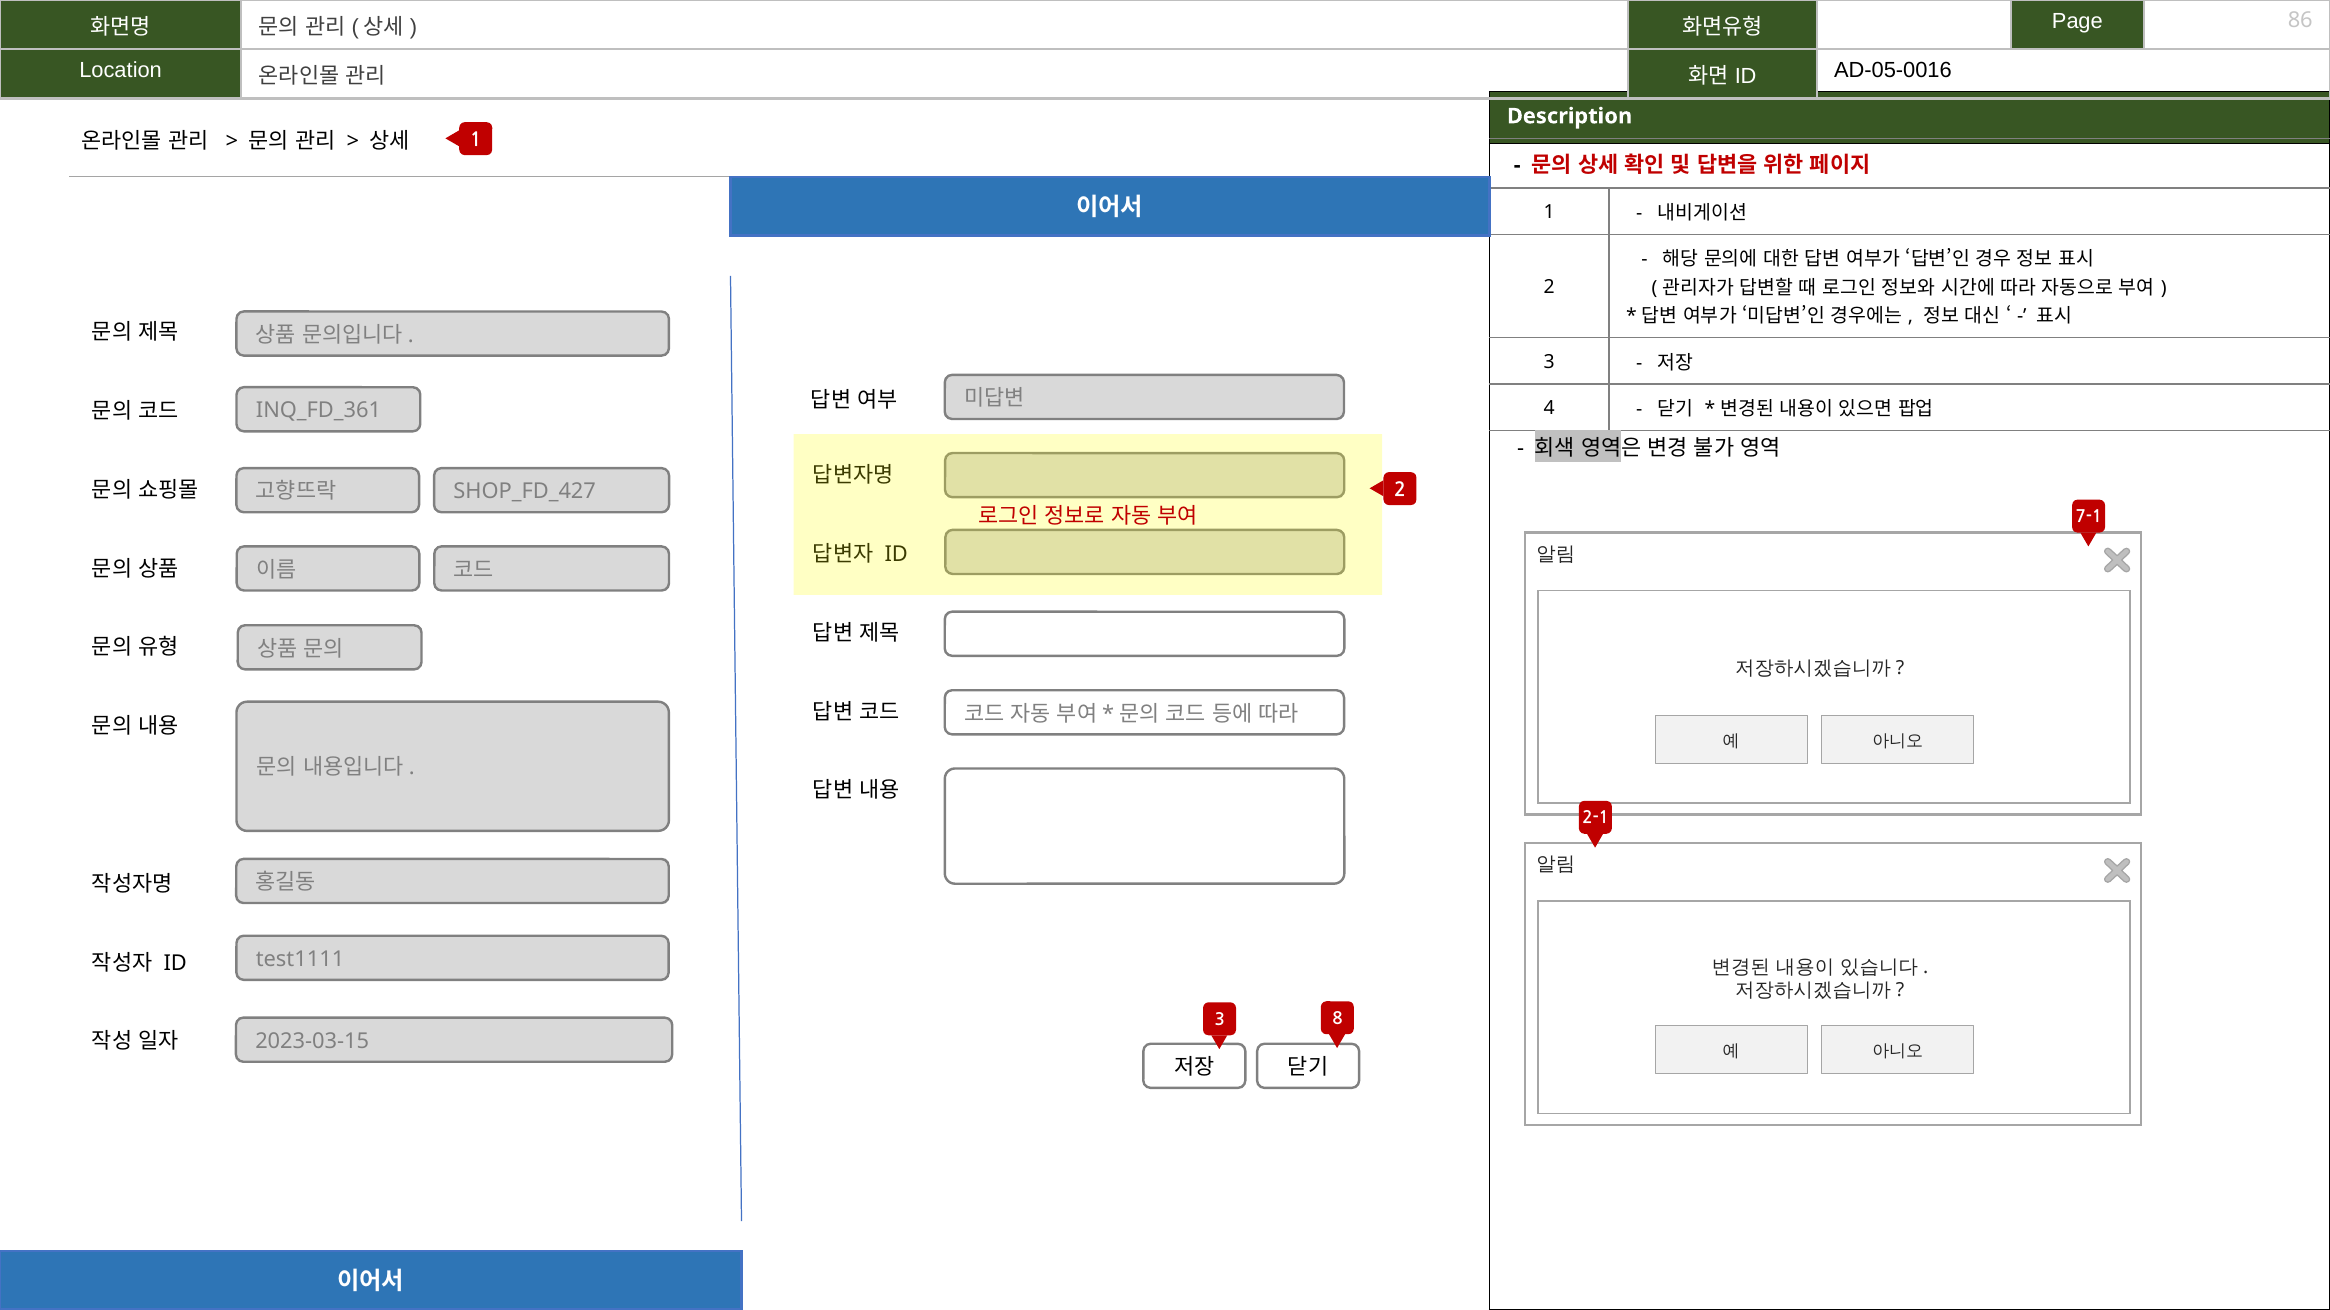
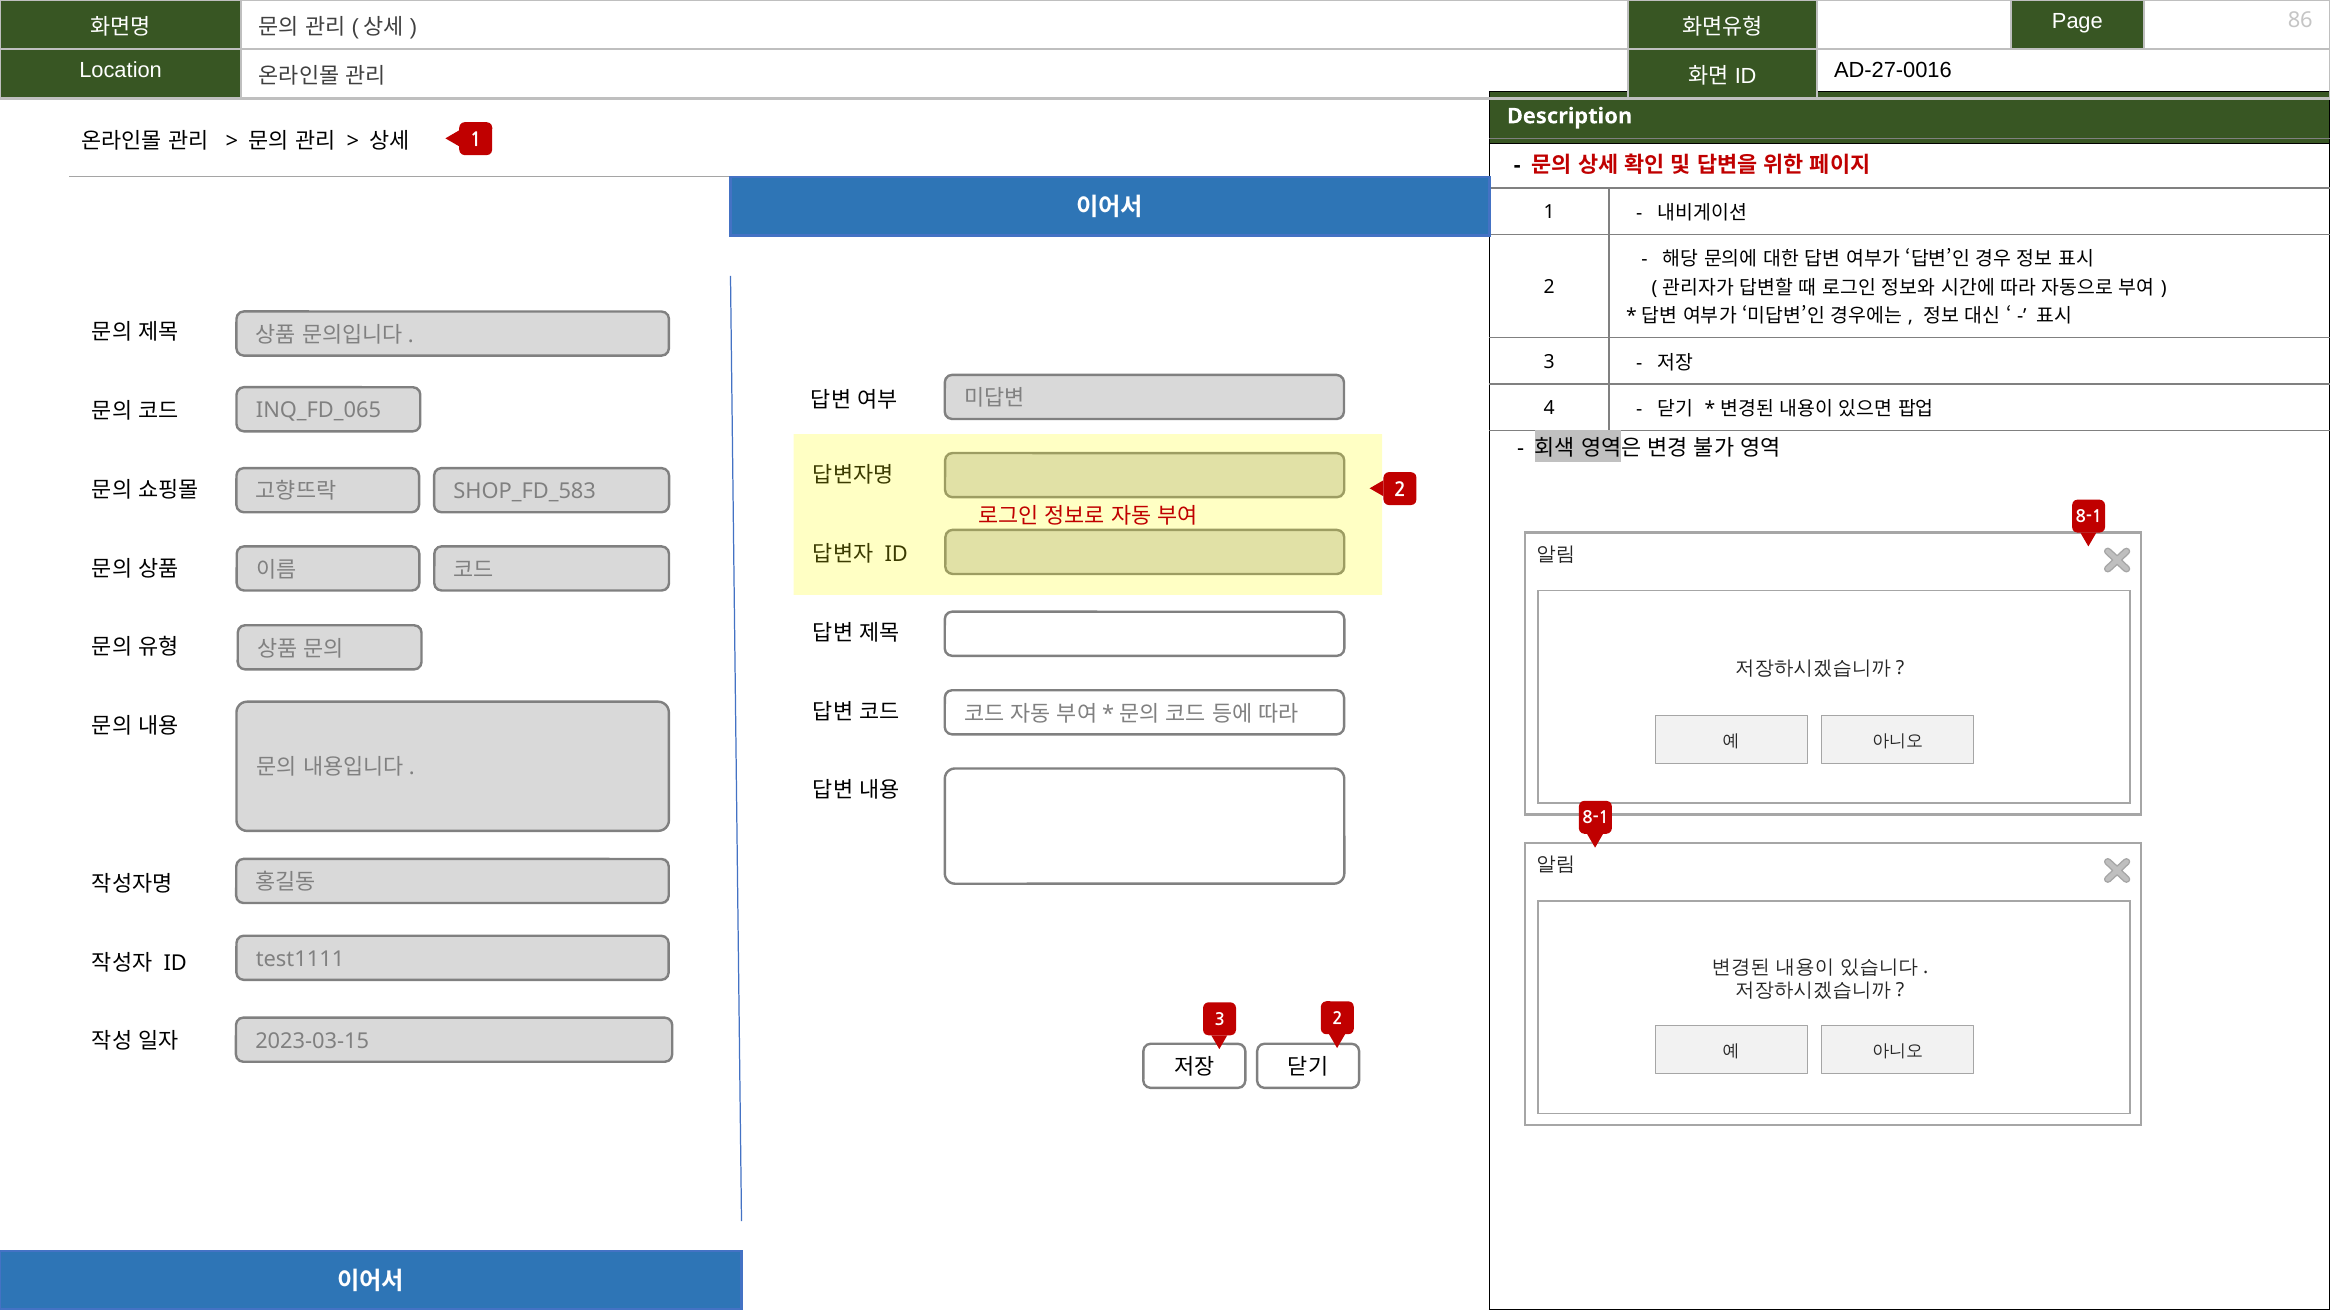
AD-05-0016: AD-05-0016 -> AD-27-0016
INQ_FD_361: INQ_FD_361 -> INQ_FD_065
SHOP_FD_427: SHOP_FD_427 -> SHOP_FD_583
7-1 at (2089, 517): 7-1 -> 8-1
2-1 at (1596, 819): 2-1 -> 8-1
3 8: 8 -> 2
